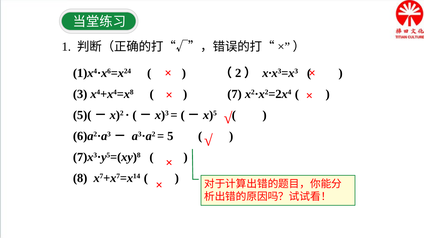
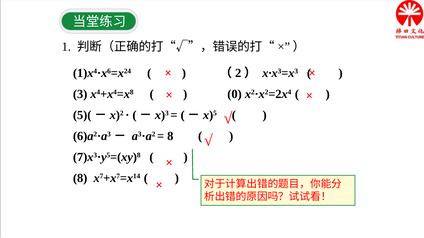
7: 7 -> 0
5 at (170, 136): 5 -> 8
